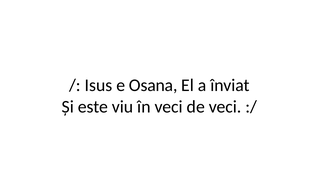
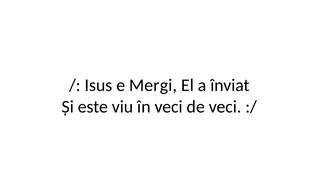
Osana: Osana -> Mergi
